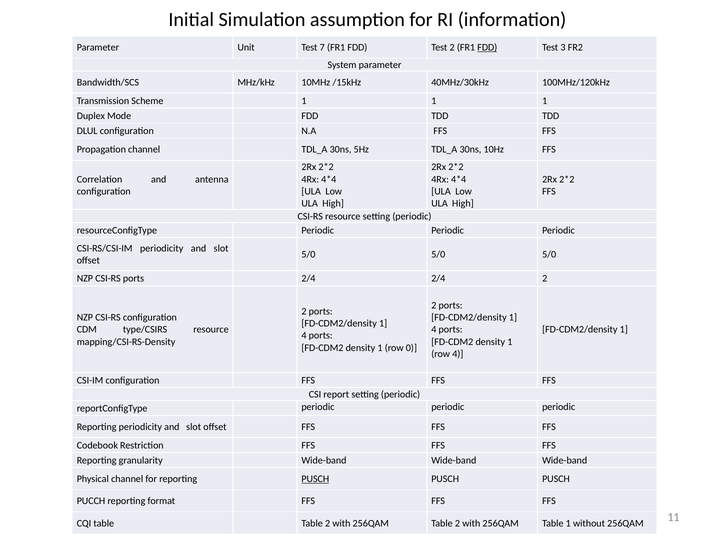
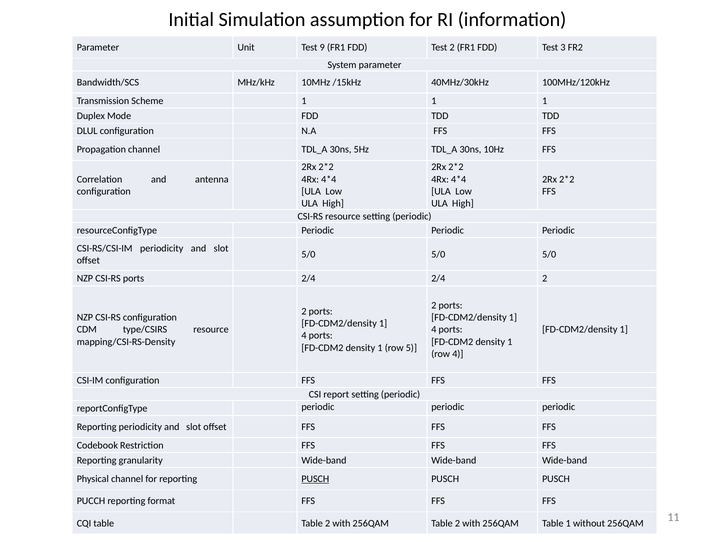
7: 7 -> 9
FDD at (487, 48) underline: present -> none
0: 0 -> 5
